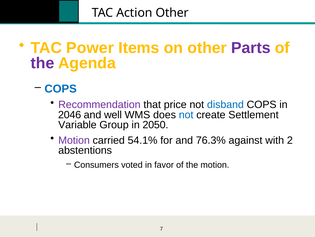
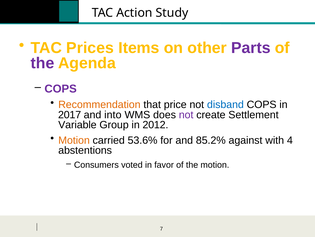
Action Other: Other -> Study
Power: Power -> Prices
COPS at (61, 89) colour: blue -> purple
Recommendation colour: purple -> orange
2046: 2046 -> 2017
well: well -> into
not at (186, 114) colour: blue -> purple
2050: 2050 -> 2012
Motion at (74, 140) colour: purple -> orange
54.1%: 54.1% -> 53.6%
76.3%: 76.3% -> 85.2%
2: 2 -> 4
